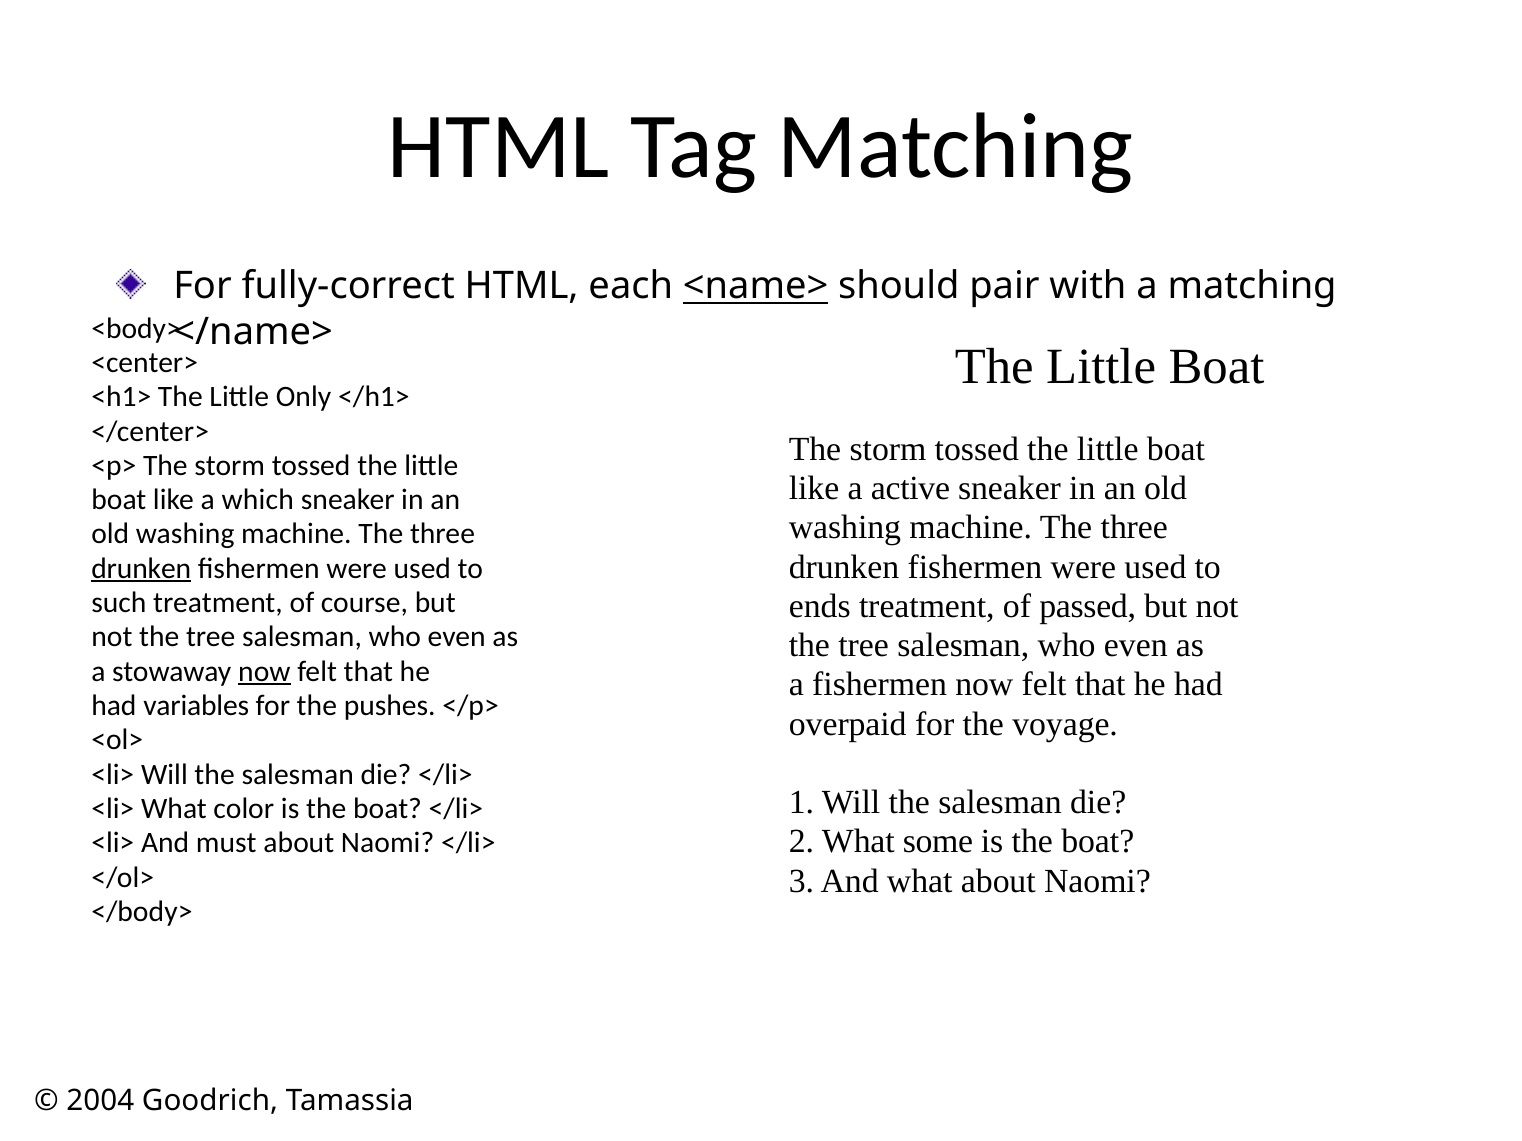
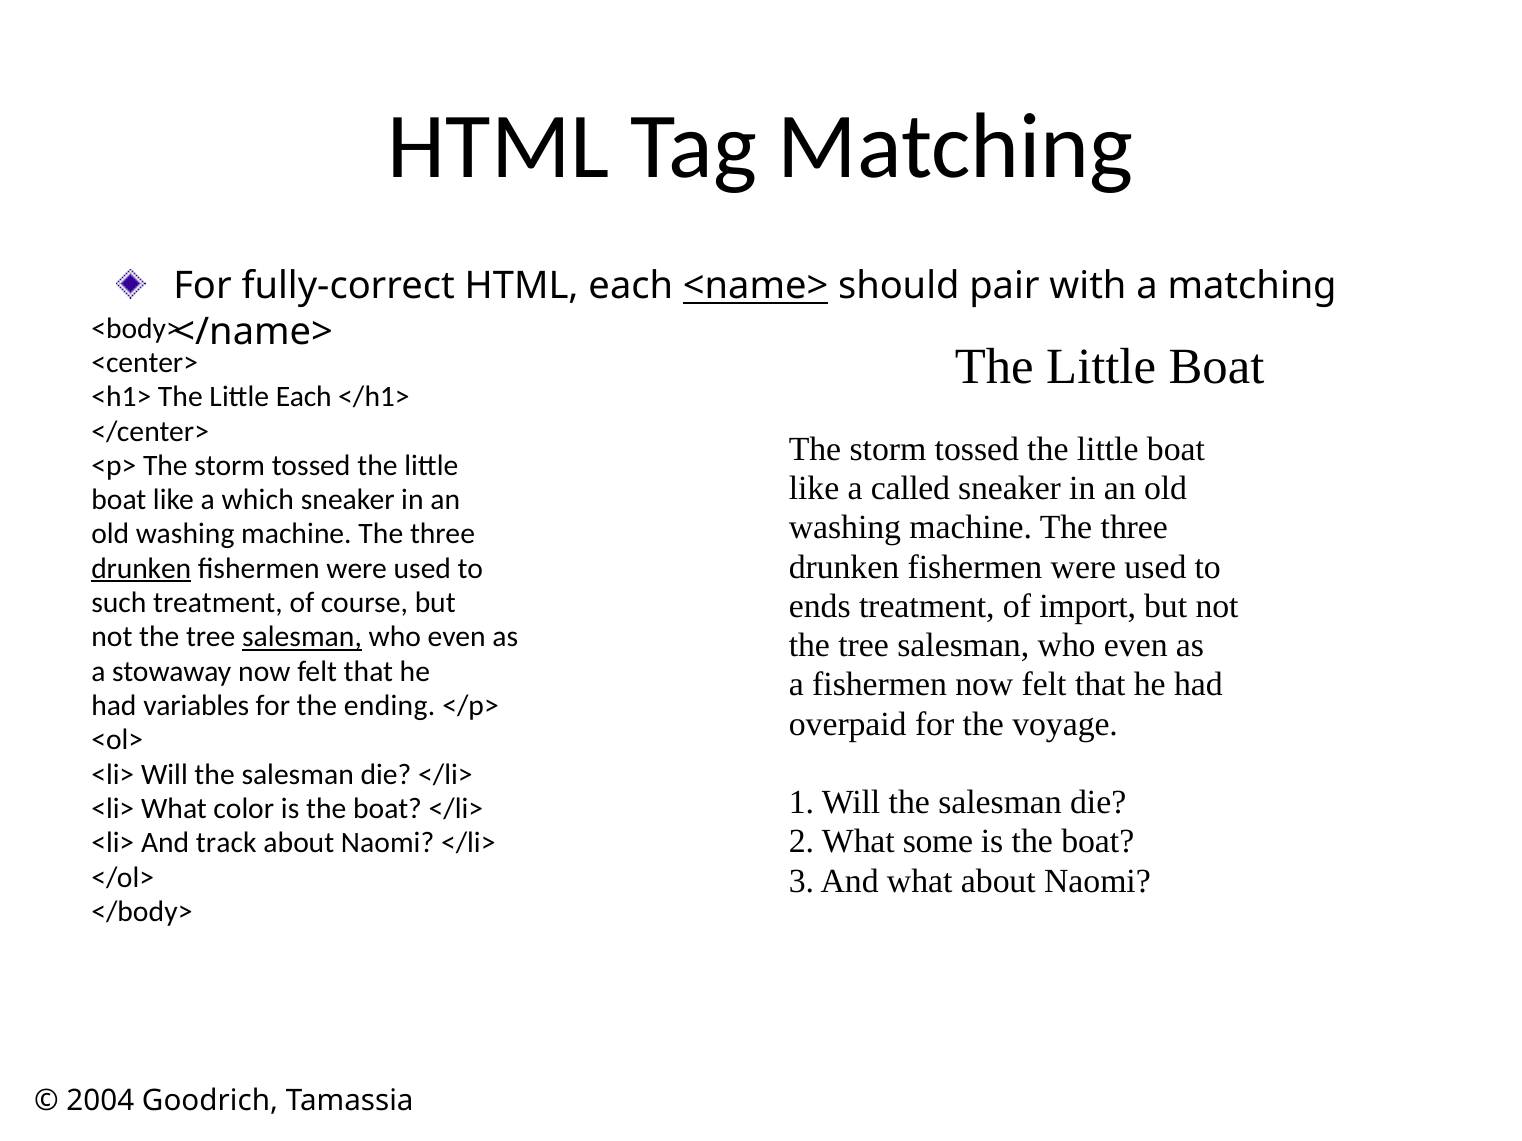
Little Only: Only -> Each
active: active -> called
passed: passed -> import
salesman at (302, 637) underline: none -> present
now at (264, 672) underline: present -> none
pushes: pushes -> ending
must: must -> track
